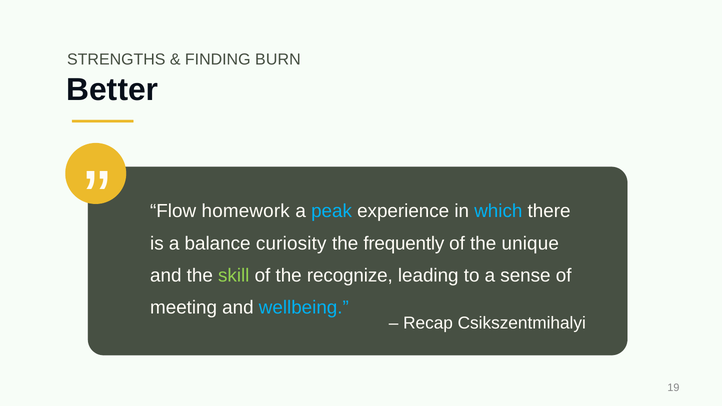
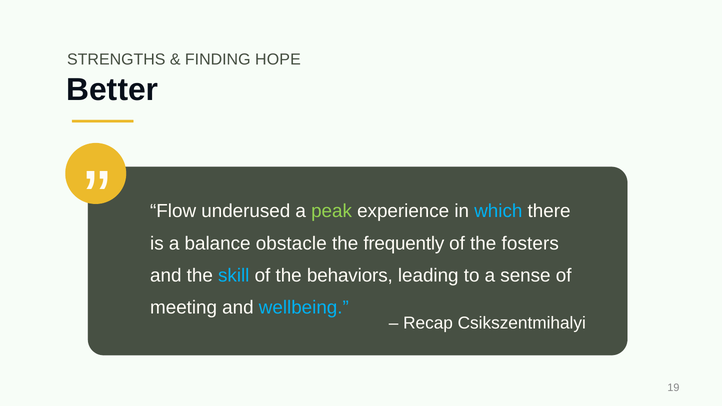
BURN: BURN -> HOPE
homework: homework -> underused
peak colour: light blue -> light green
curiosity: curiosity -> obstacle
unique: unique -> fosters
skill colour: light green -> light blue
recognize: recognize -> behaviors
